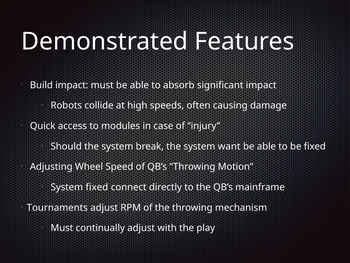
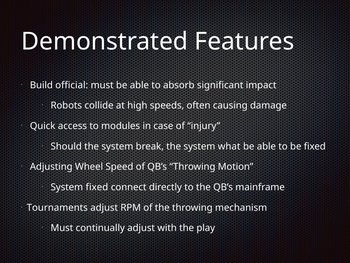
Build impact: impact -> official
want: want -> what
